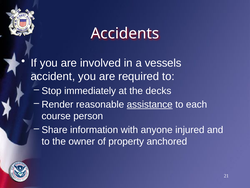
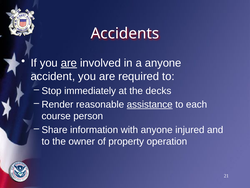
are at (69, 63) underline: none -> present
a vessels: vessels -> anyone
anchored: anchored -> operation
